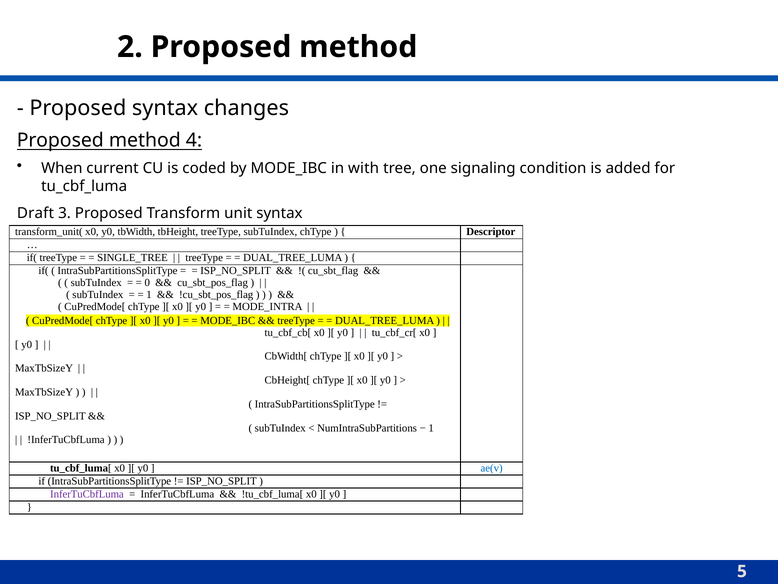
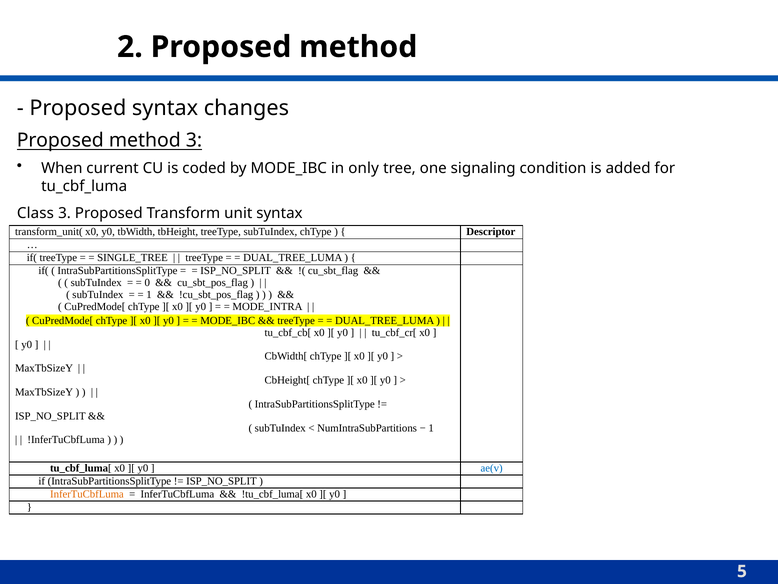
method 4: 4 -> 3
with: with -> only
Draft: Draft -> Class
InferTuCbfLuma at (87, 494) colour: purple -> orange
